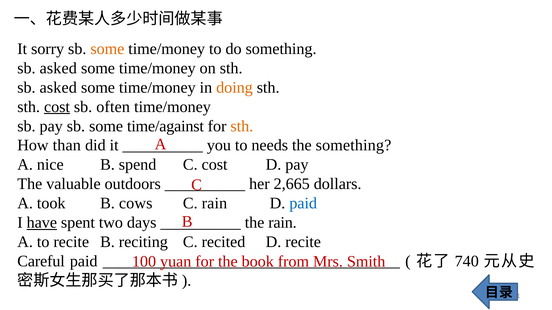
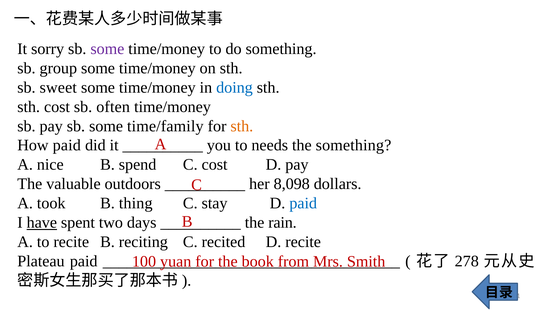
some at (107, 49) colour: orange -> purple
asked at (58, 68): asked -> group
asked at (58, 88): asked -> sweet
doing colour: orange -> blue
cost at (57, 107) underline: present -> none
time/against: time/against -> time/family
How than: than -> paid
2,665: 2,665 -> 8,098
cows: cows -> thing
C rain: rain -> stay
Careful: Careful -> Plateau
740: 740 -> 278
